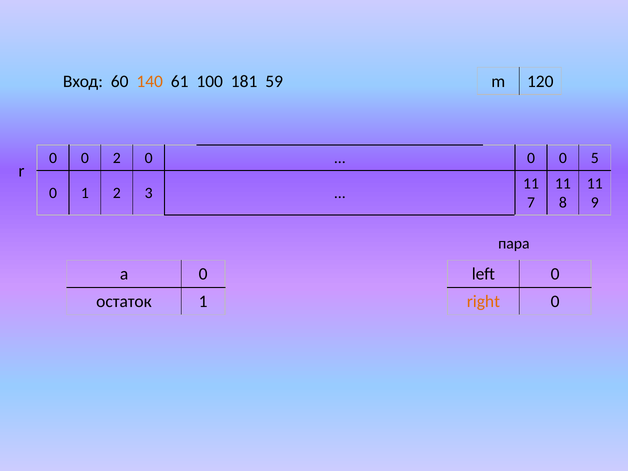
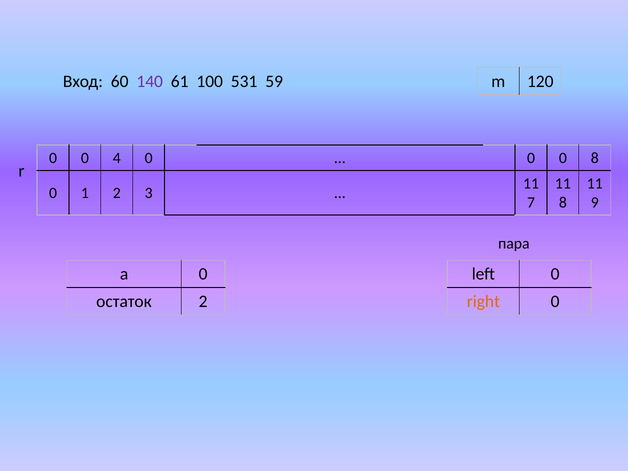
140 colour: orange -> purple
181: 181 -> 531
0 2: 2 -> 4
0 5: 5 -> 8
остаток 1: 1 -> 2
